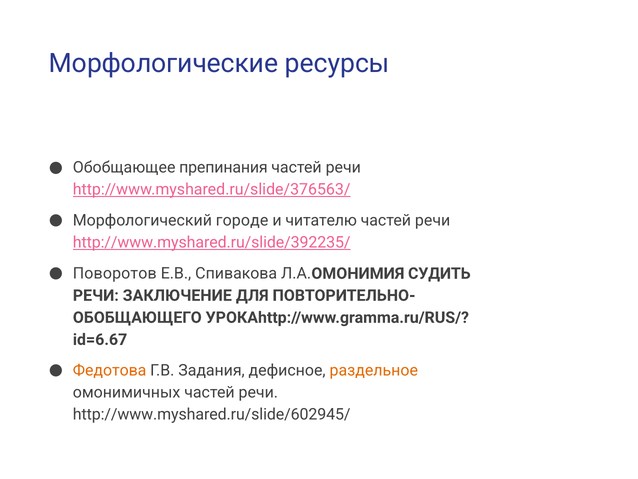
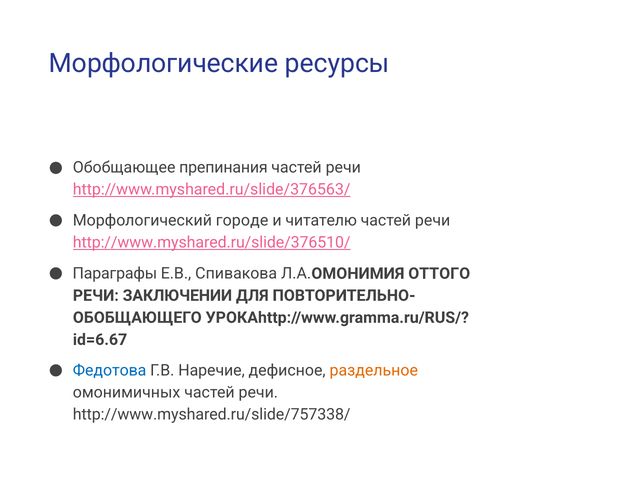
http://www.myshared.ru/slide/392235/: http://www.myshared.ru/slide/392235/ -> http://www.myshared.ru/slide/376510/
Поворотов: Поворотов -> Параграфы
СУДИТЬ: СУДИТЬ -> ОТТОГО
ЗАКЛЮЧЕНИЕ: ЗАКЛЮЧЕНИЕ -> ЗАКЛЮЧЕНИИ
Федотова colour: orange -> blue
Задания: Задания -> Наречие
http://www.myshared.ru/slide/602945/: http://www.myshared.ru/slide/602945/ -> http://www.myshared.ru/slide/757338/
